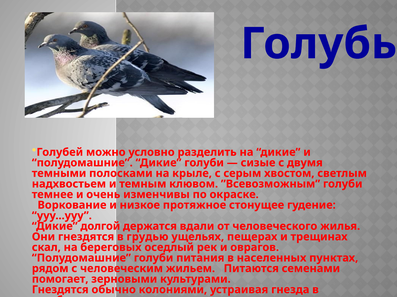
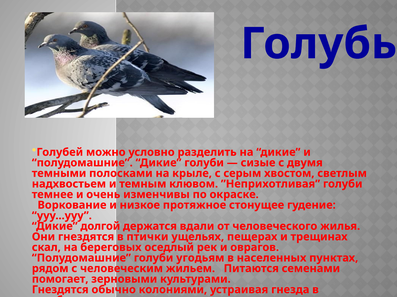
”Всевозможным: ”Всевозможным -> ”Неприхотливая
грудью: грудью -> птички
питания: питания -> угодьям
